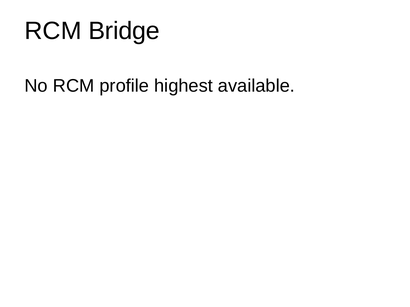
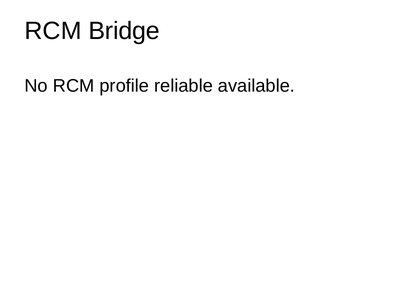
highest: highest -> reliable
